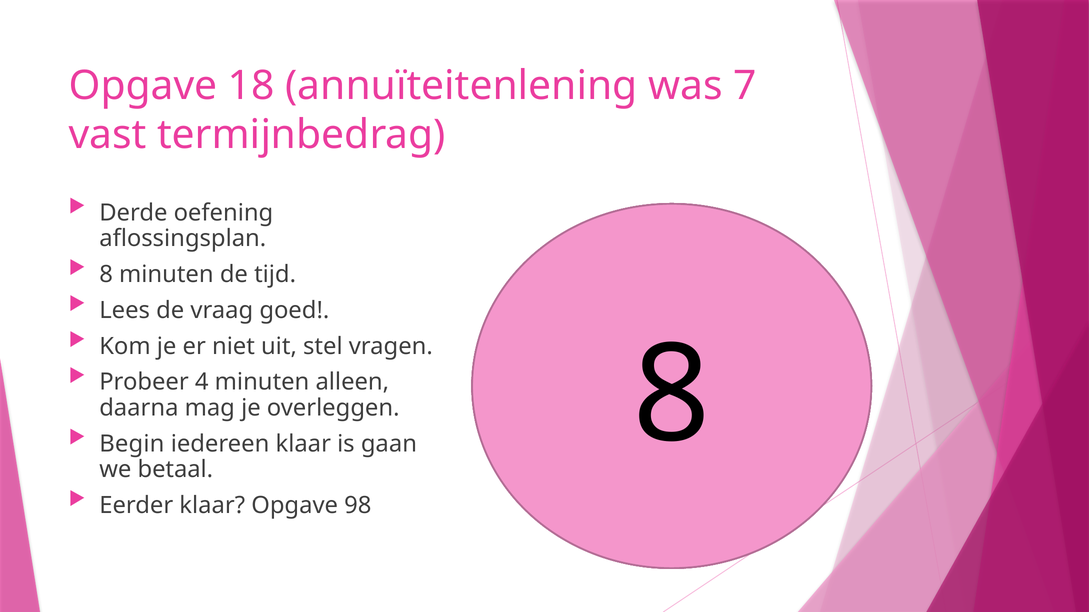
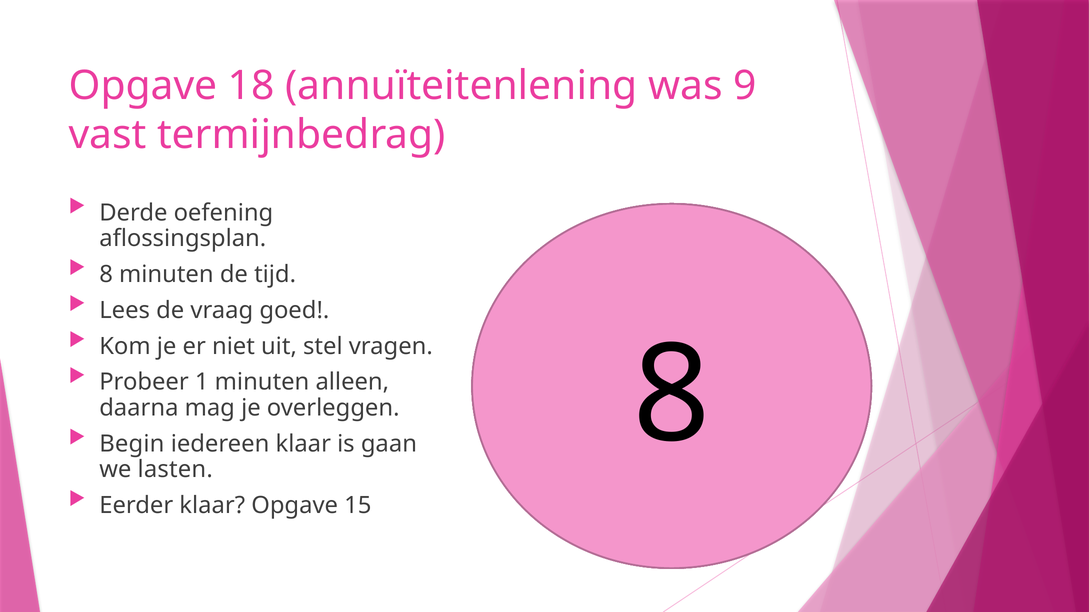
7: 7 -> 9
4: 4 -> 1
betaal: betaal -> lasten
98: 98 -> 15
